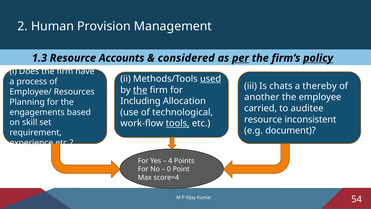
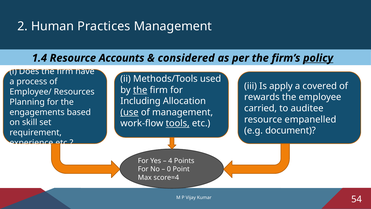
Provision: Provision -> Practices
1.3: 1.3 -> 1.4
per underline: present -> none
used underline: present -> none
chats: chats -> apply
thereby: thereby -> covered
another: another -> rewards
use underline: none -> present
of technological: technological -> management
inconsistent: inconsistent -> empanelled
